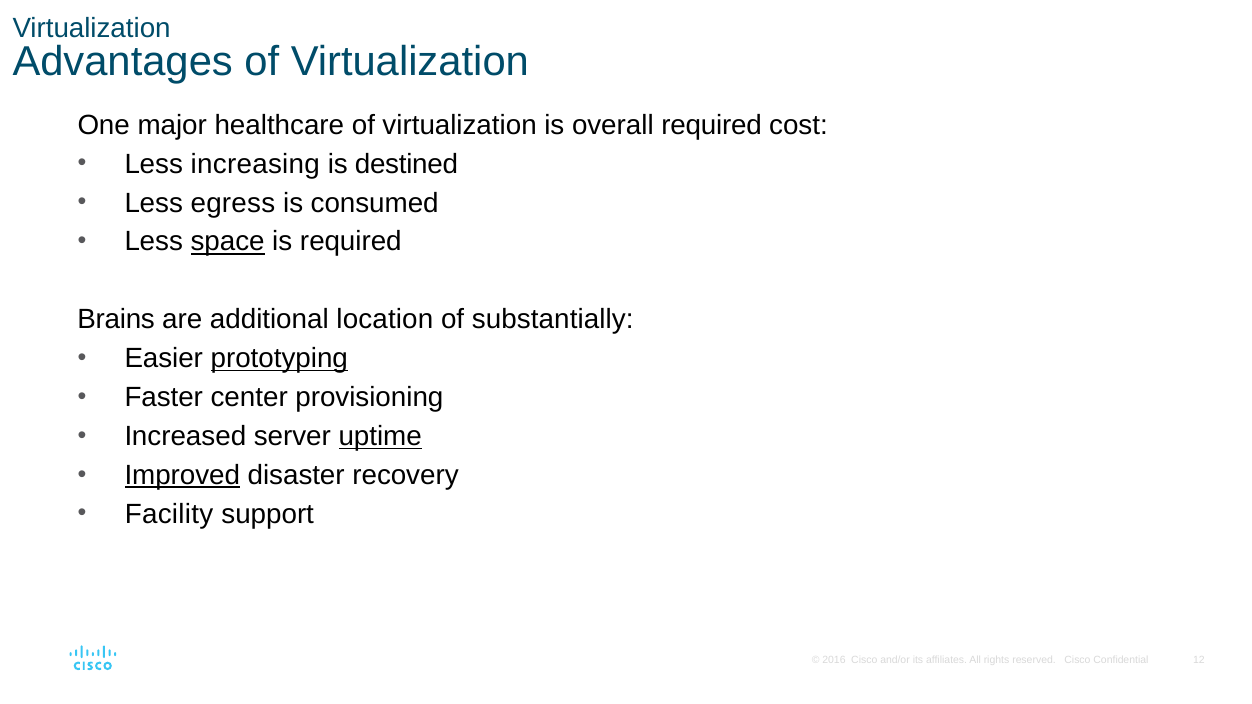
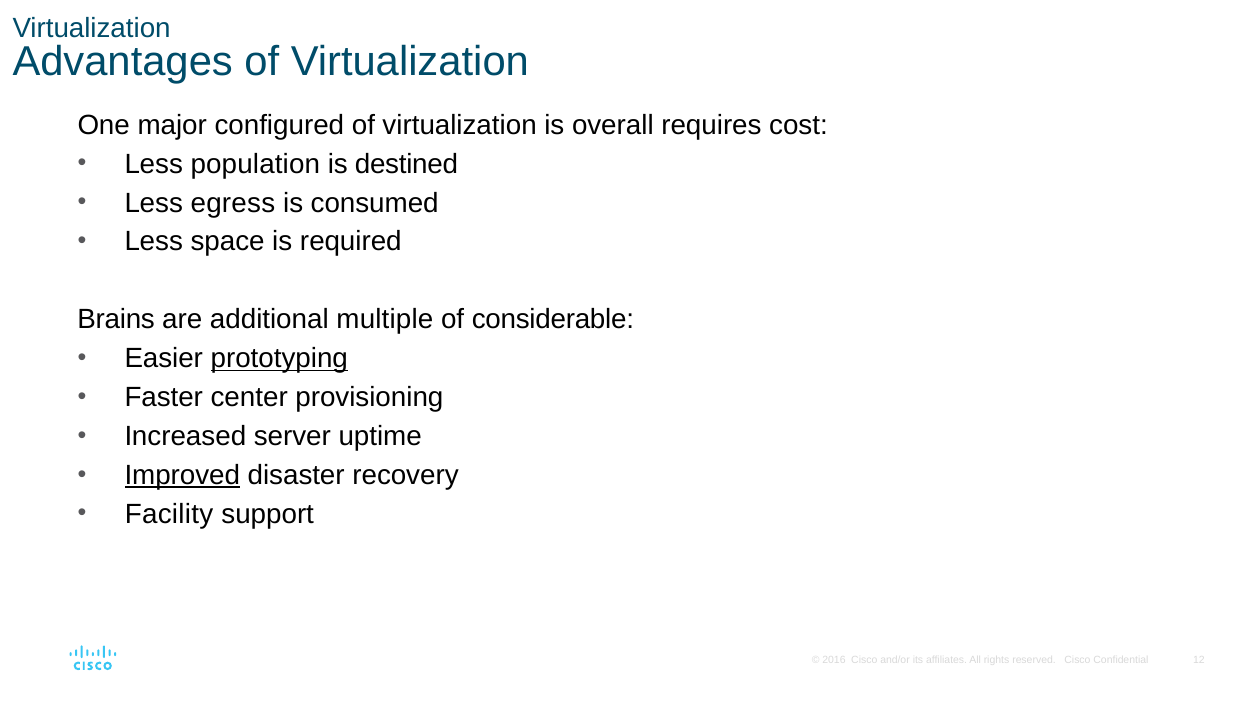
healthcare: healthcare -> configured
overall required: required -> requires
increasing: increasing -> population
space underline: present -> none
location: location -> multiple
substantially: substantially -> considerable
uptime underline: present -> none
